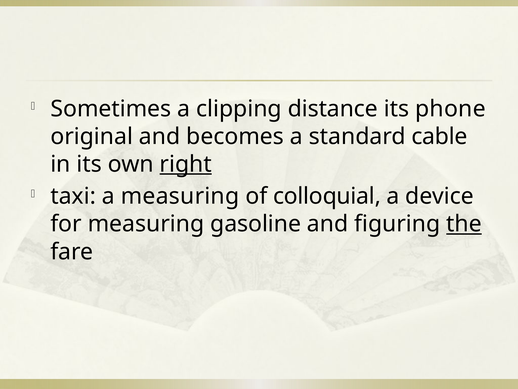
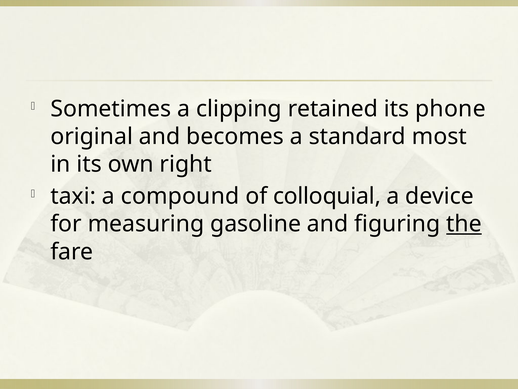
distance: distance -> retained
cable: cable -> most
right underline: present -> none
a measuring: measuring -> compound
